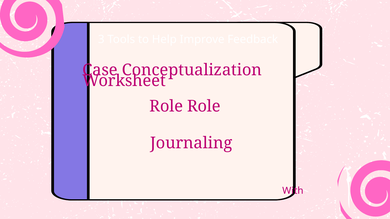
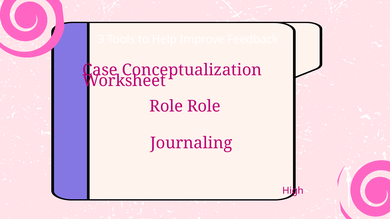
With: With -> High
